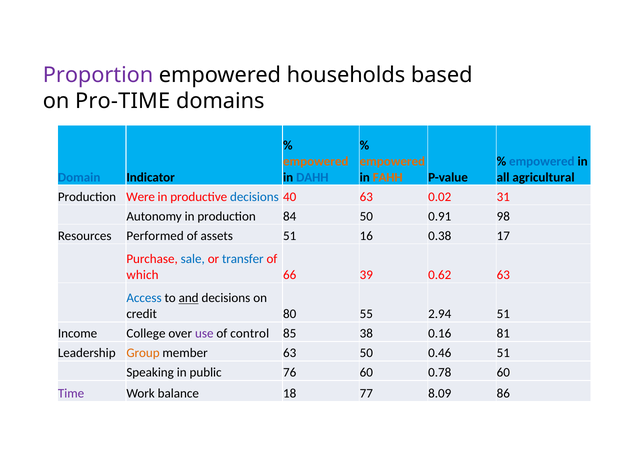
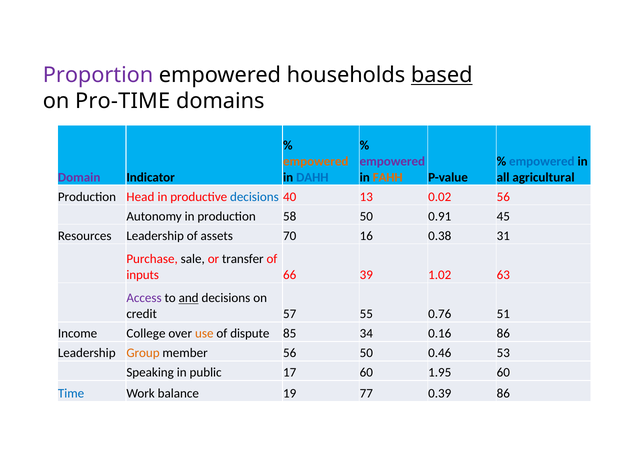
based underline: none -> present
empowered at (392, 161) colour: orange -> purple
Domain colour: blue -> purple
Were: Were -> Head
40 63: 63 -> 13
0.02 31: 31 -> 56
84: 84 -> 58
98: 98 -> 45
Resources Performed: Performed -> Leadership
assets 51: 51 -> 70
17: 17 -> 31
sale colour: blue -> black
transfer colour: blue -> black
which: which -> inputs
0.62: 0.62 -> 1.02
Access colour: blue -> purple
80: 80 -> 57
2.94: 2.94 -> 0.76
use colour: purple -> orange
control: control -> dispute
38: 38 -> 34
0.16 81: 81 -> 86
member 63: 63 -> 56
0.46 51: 51 -> 53
76: 76 -> 17
0.78: 0.78 -> 1.95
Time colour: purple -> blue
18: 18 -> 19
8.09: 8.09 -> 0.39
